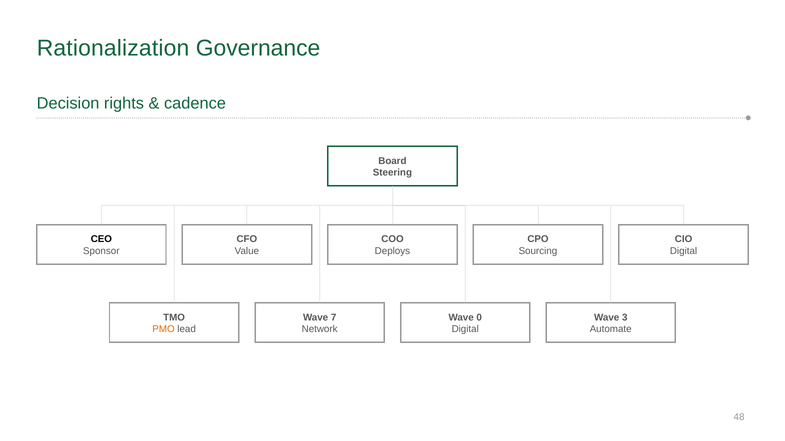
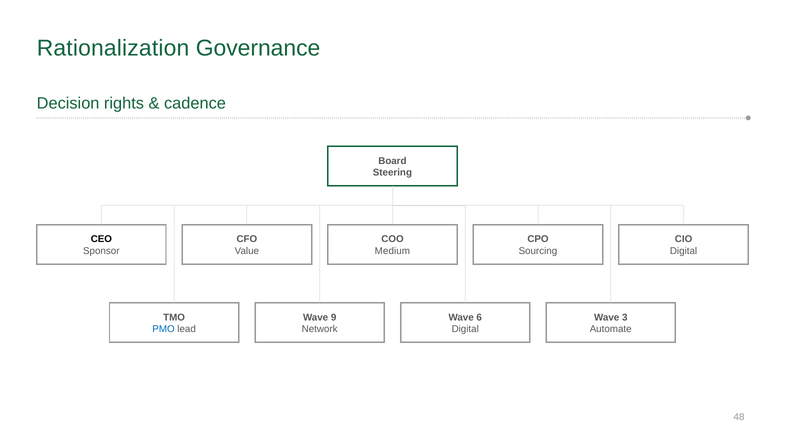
Deploys: Deploys -> Medium
7: 7 -> 9
0: 0 -> 6
PMO colour: orange -> blue
